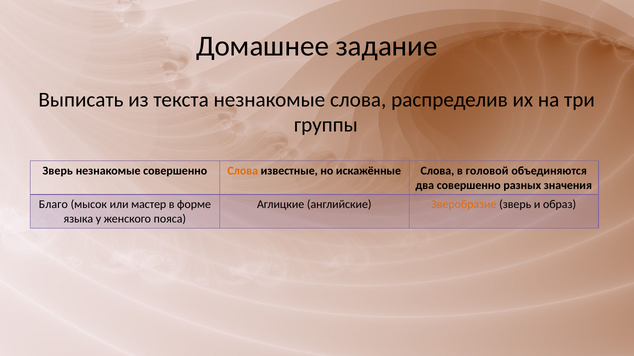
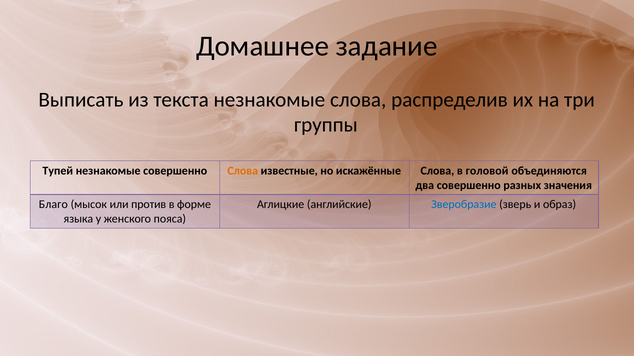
Зверь at (58, 171): Зверь -> Тупей
мастер: мастер -> против
Зверобразие colour: orange -> blue
